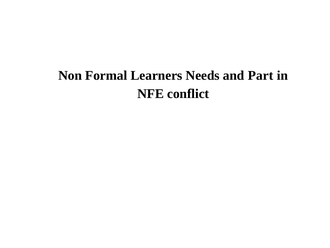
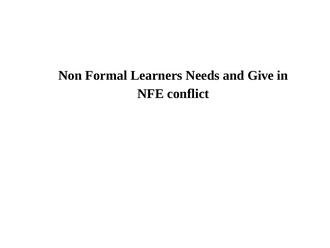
Part: Part -> Give
